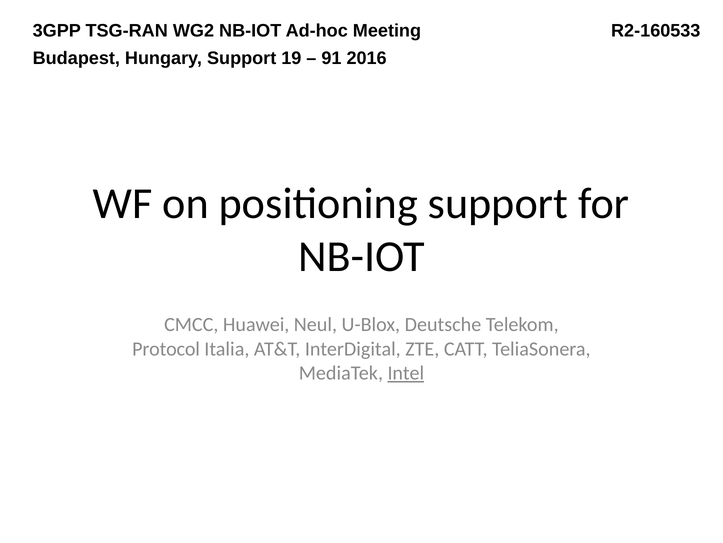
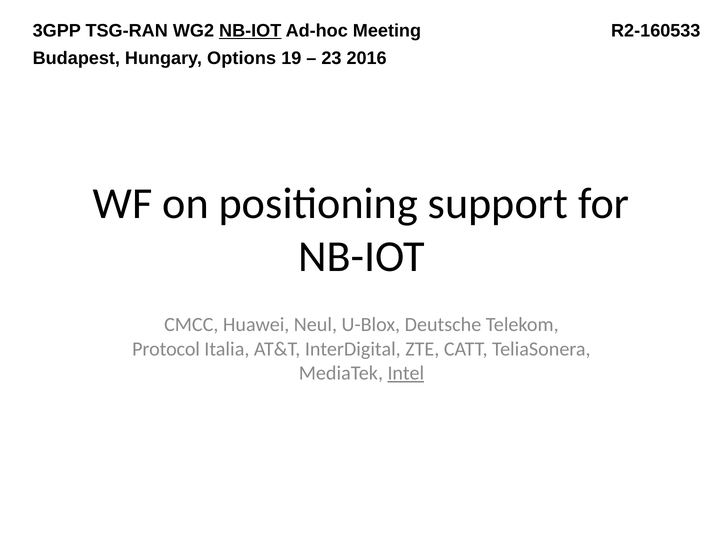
NB-IOT at (250, 31) underline: none -> present
Hungary Support: Support -> Options
91: 91 -> 23
